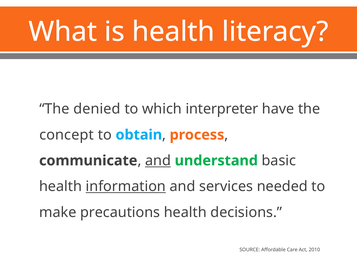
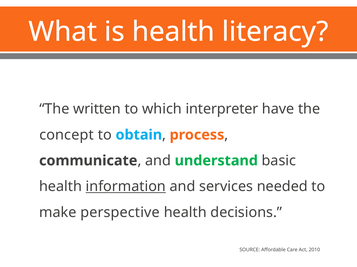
denied: denied -> written
and at (158, 161) underline: present -> none
precautions: precautions -> perspective
